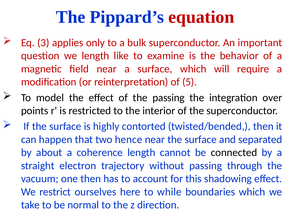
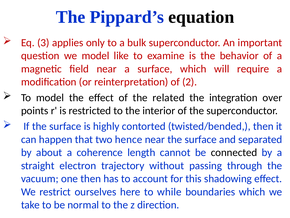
equation colour: red -> black
we length: length -> model
5: 5 -> 2
the passing: passing -> related
